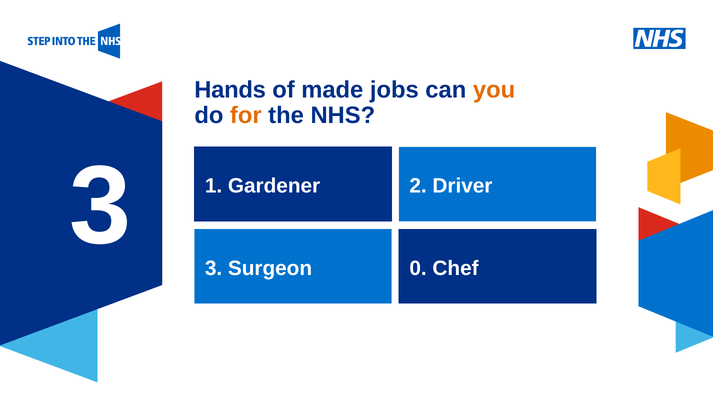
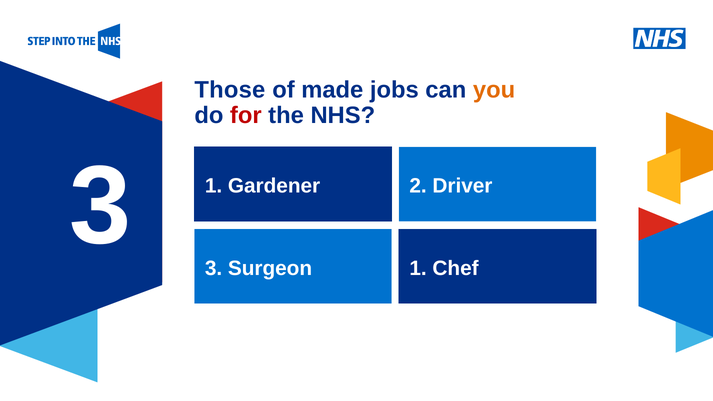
Hands: Hands -> Those
for colour: orange -> red
Surgeon 0: 0 -> 1
